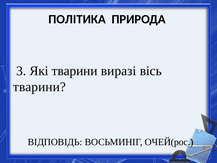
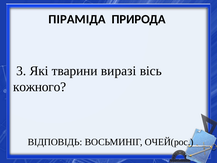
ПОЛІТИКА: ПОЛІТИКА -> ПІРАМІДА
тварини at (39, 87): тварини -> кожного
